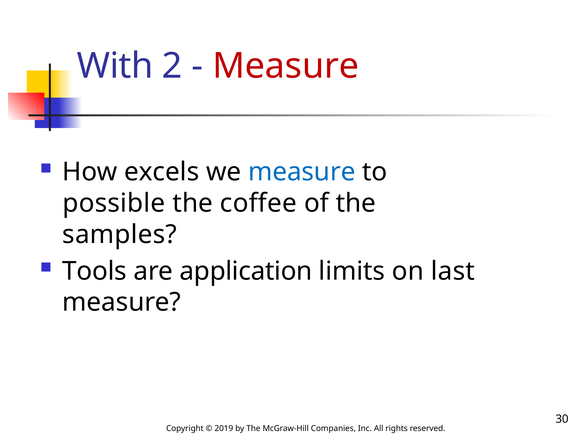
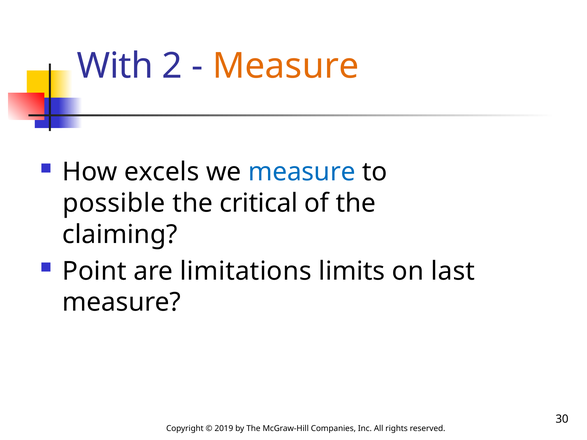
Measure at (286, 66) colour: red -> orange
coffee: coffee -> critical
samples: samples -> claiming
Tools: Tools -> Point
application: application -> limitations
